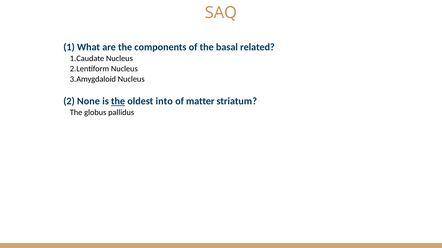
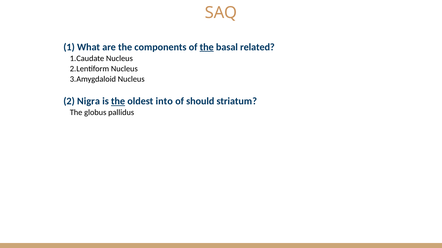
the at (207, 47) underline: none -> present
None: None -> Nigra
matter: matter -> should
